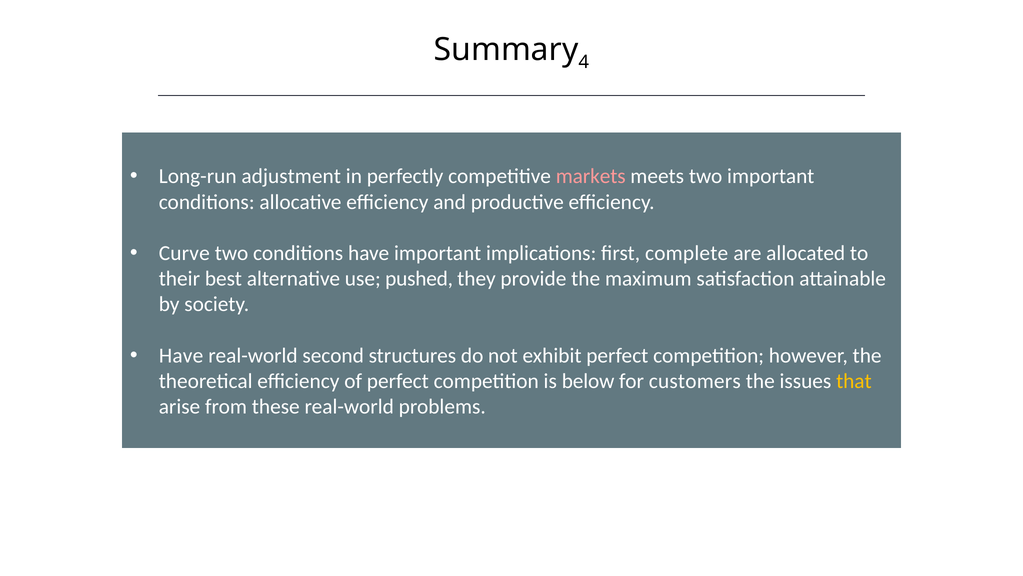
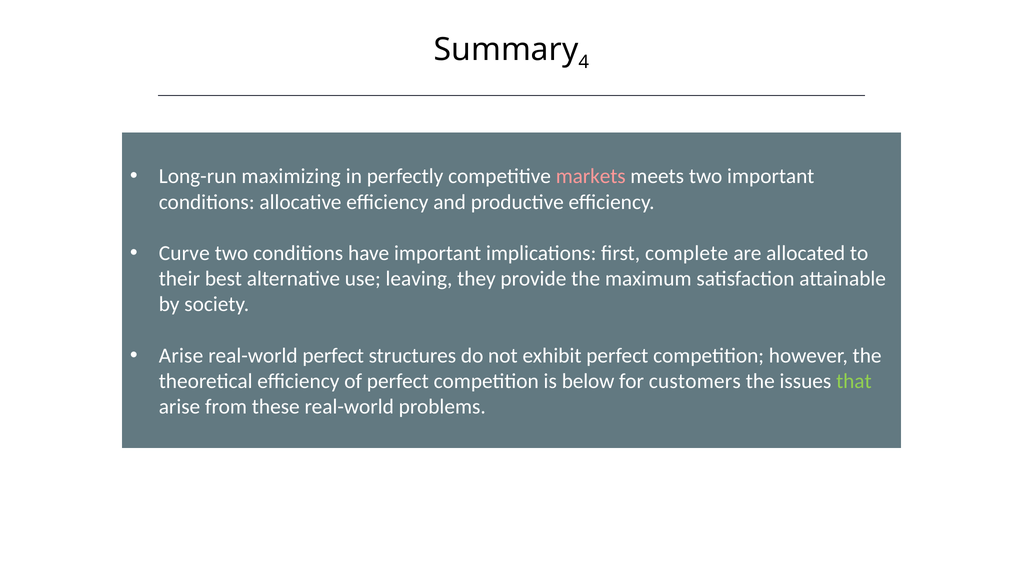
adjustment: adjustment -> maximizing
pushed: pushed -> leaving
Have at (181, 355): Have -> Arise
real-world second: second -> perfect
that colour: yellow -> light green
